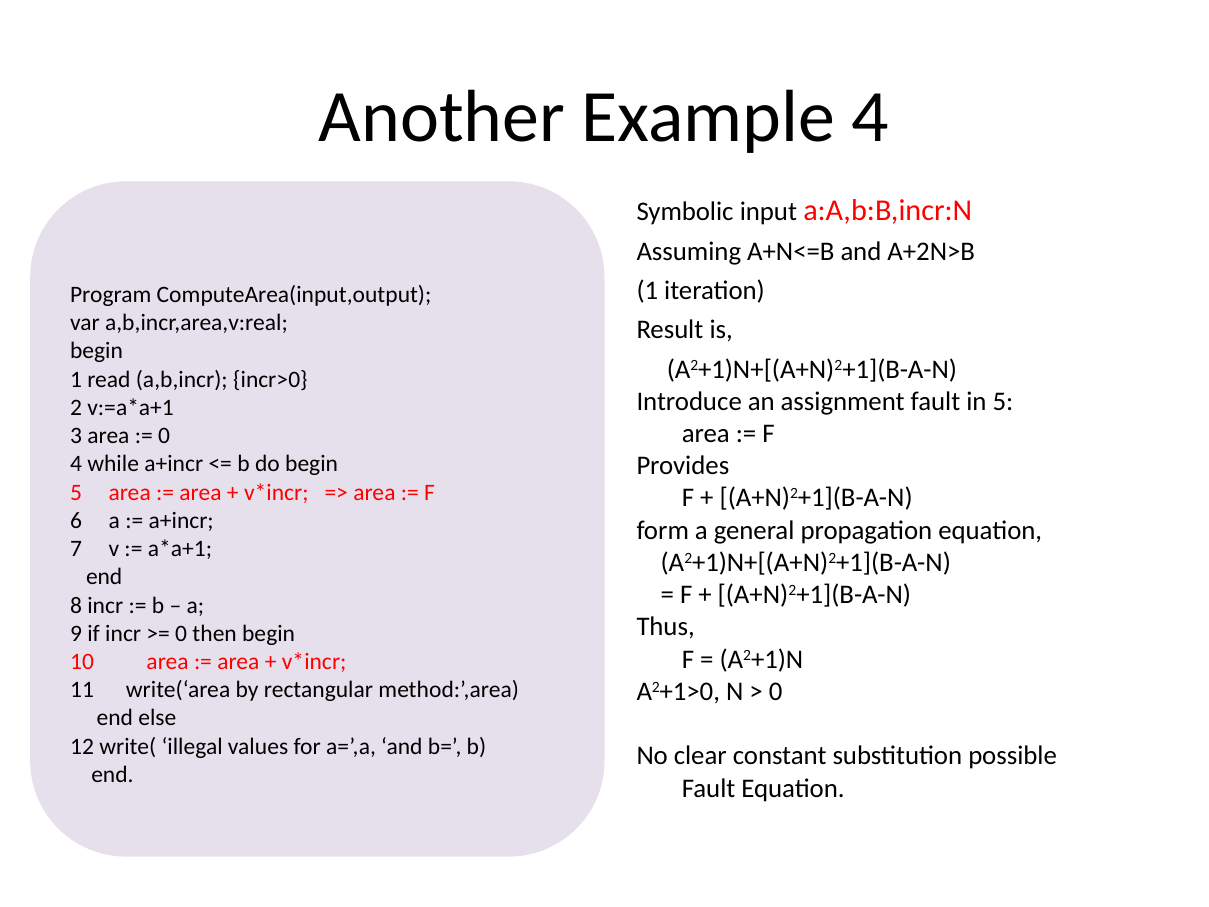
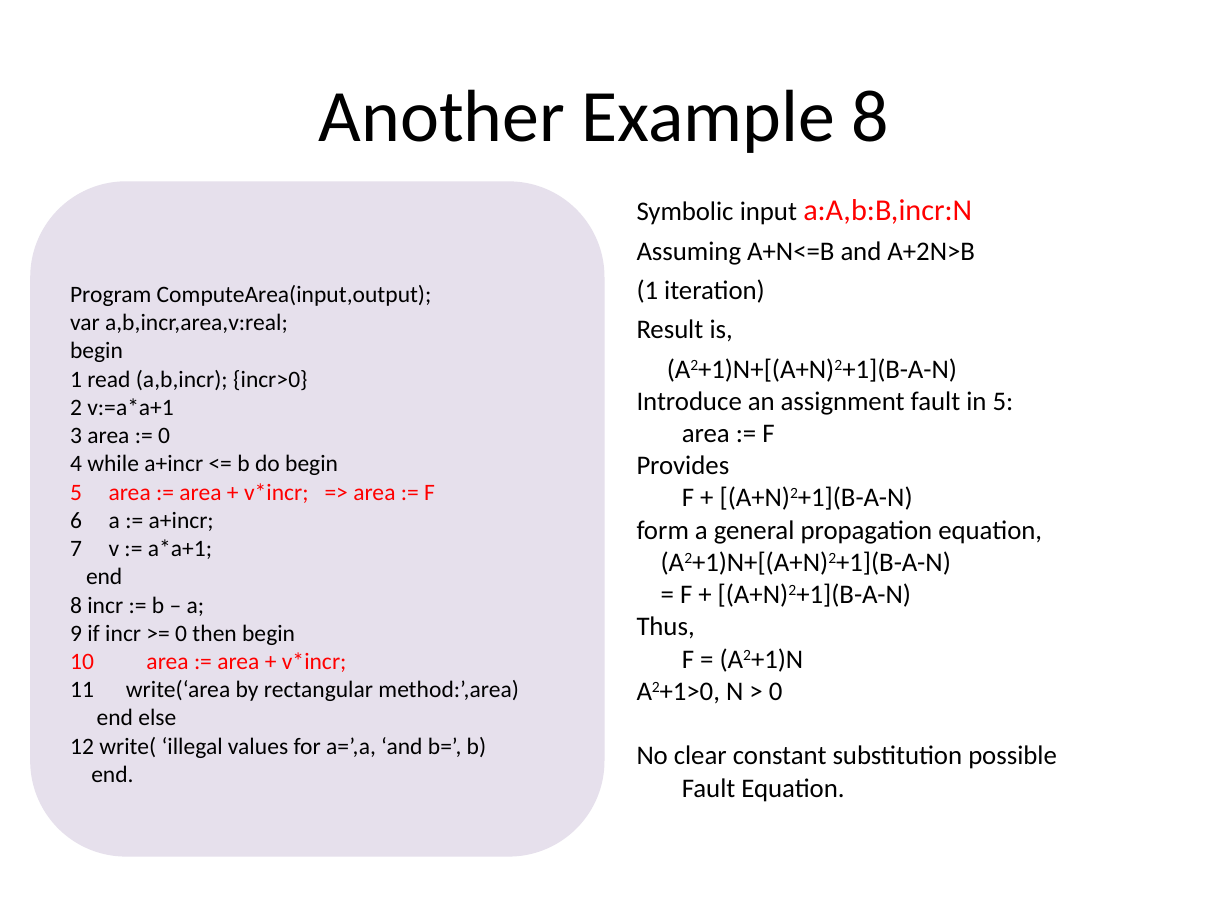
Example 4: 4 -> 8
